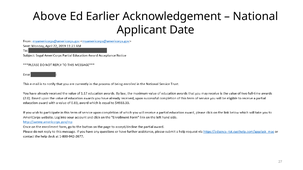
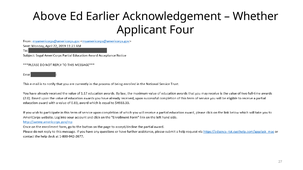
National: National -> Whether
Date: Date -> Four
